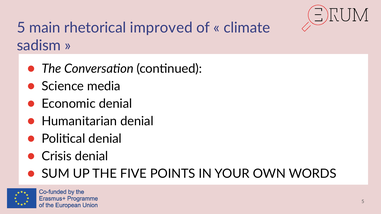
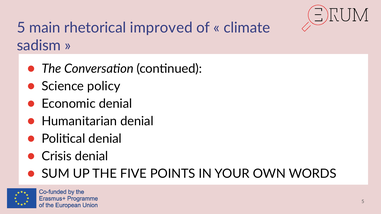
media: media -> policy
